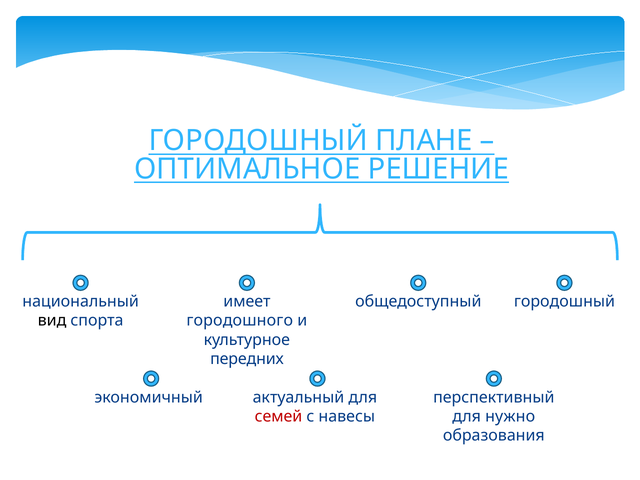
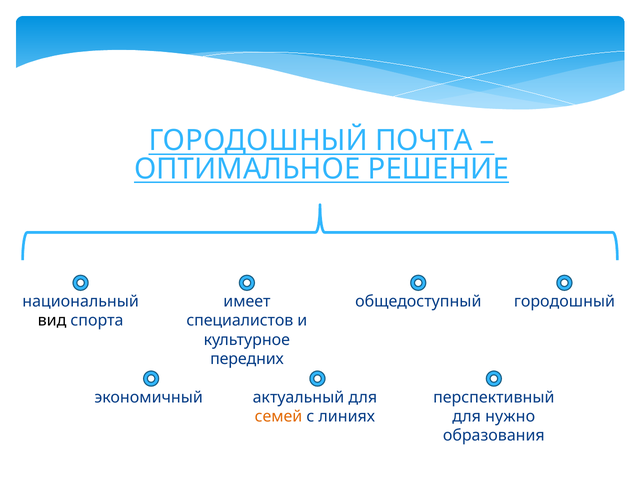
ПЛАНЕ: ПЛАНЕ -> ПОЧТА
городошного: городошного -> специалистов
семей colour: red -> orange
навесы: навесы -> линиях
